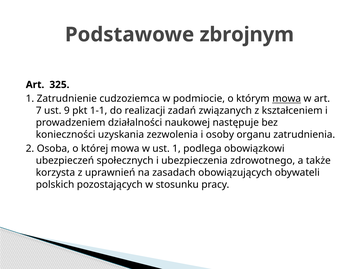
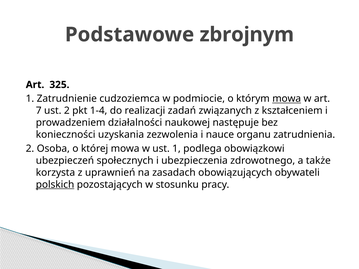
ust 9: 9 -> 2
1-1: 1-1 -> 1-4
osoby: osoby -> nauce
polskich underline: none -> present
